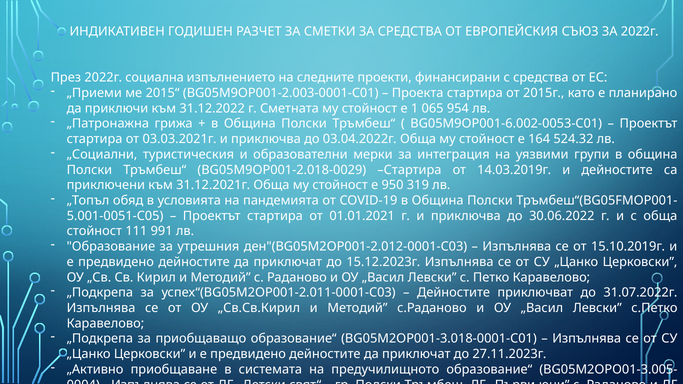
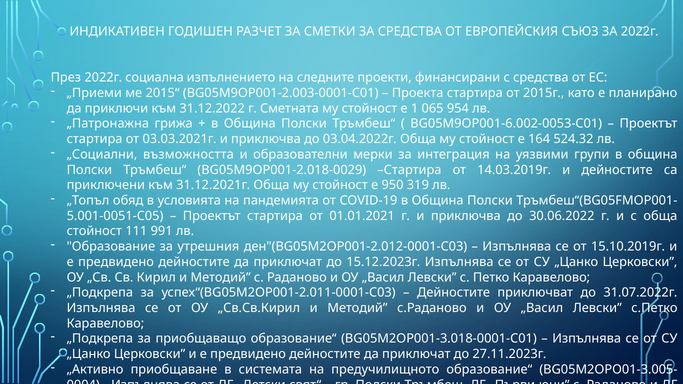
туристическия: туристическия -> възможността
